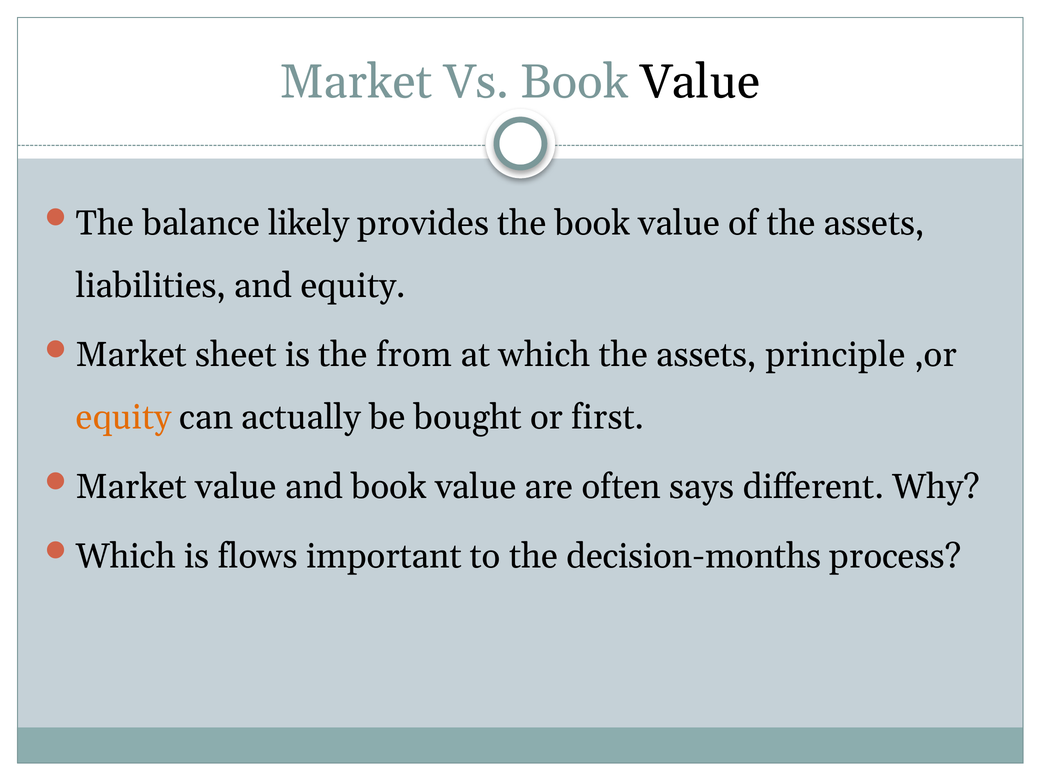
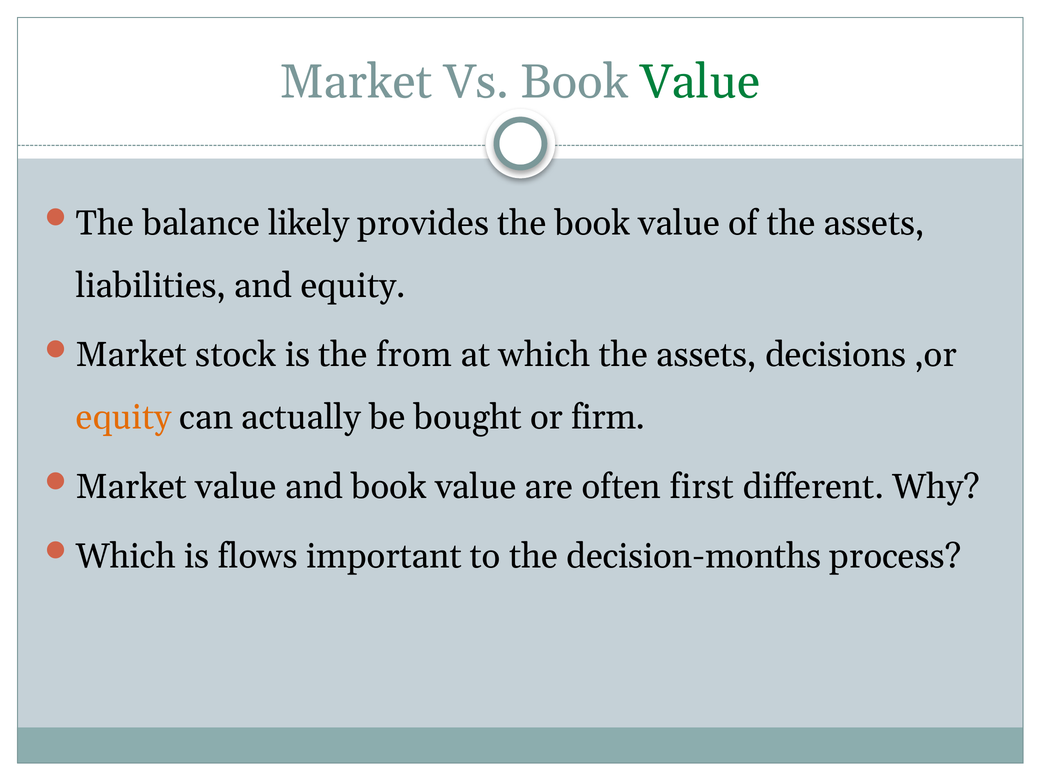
Value at (700, 82) colour: black -> green
sheet: sheet -> stock
principle: principle -> decisions
first: first -> firm
says: says -> first
